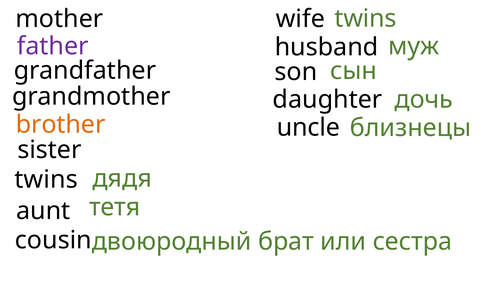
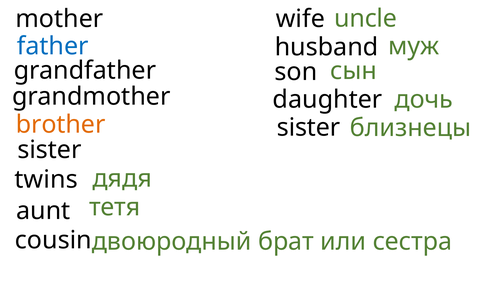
wife twins: twins -> uncle
father colour: purple -> blue
uncle at (308, 127): uncle -> sister
